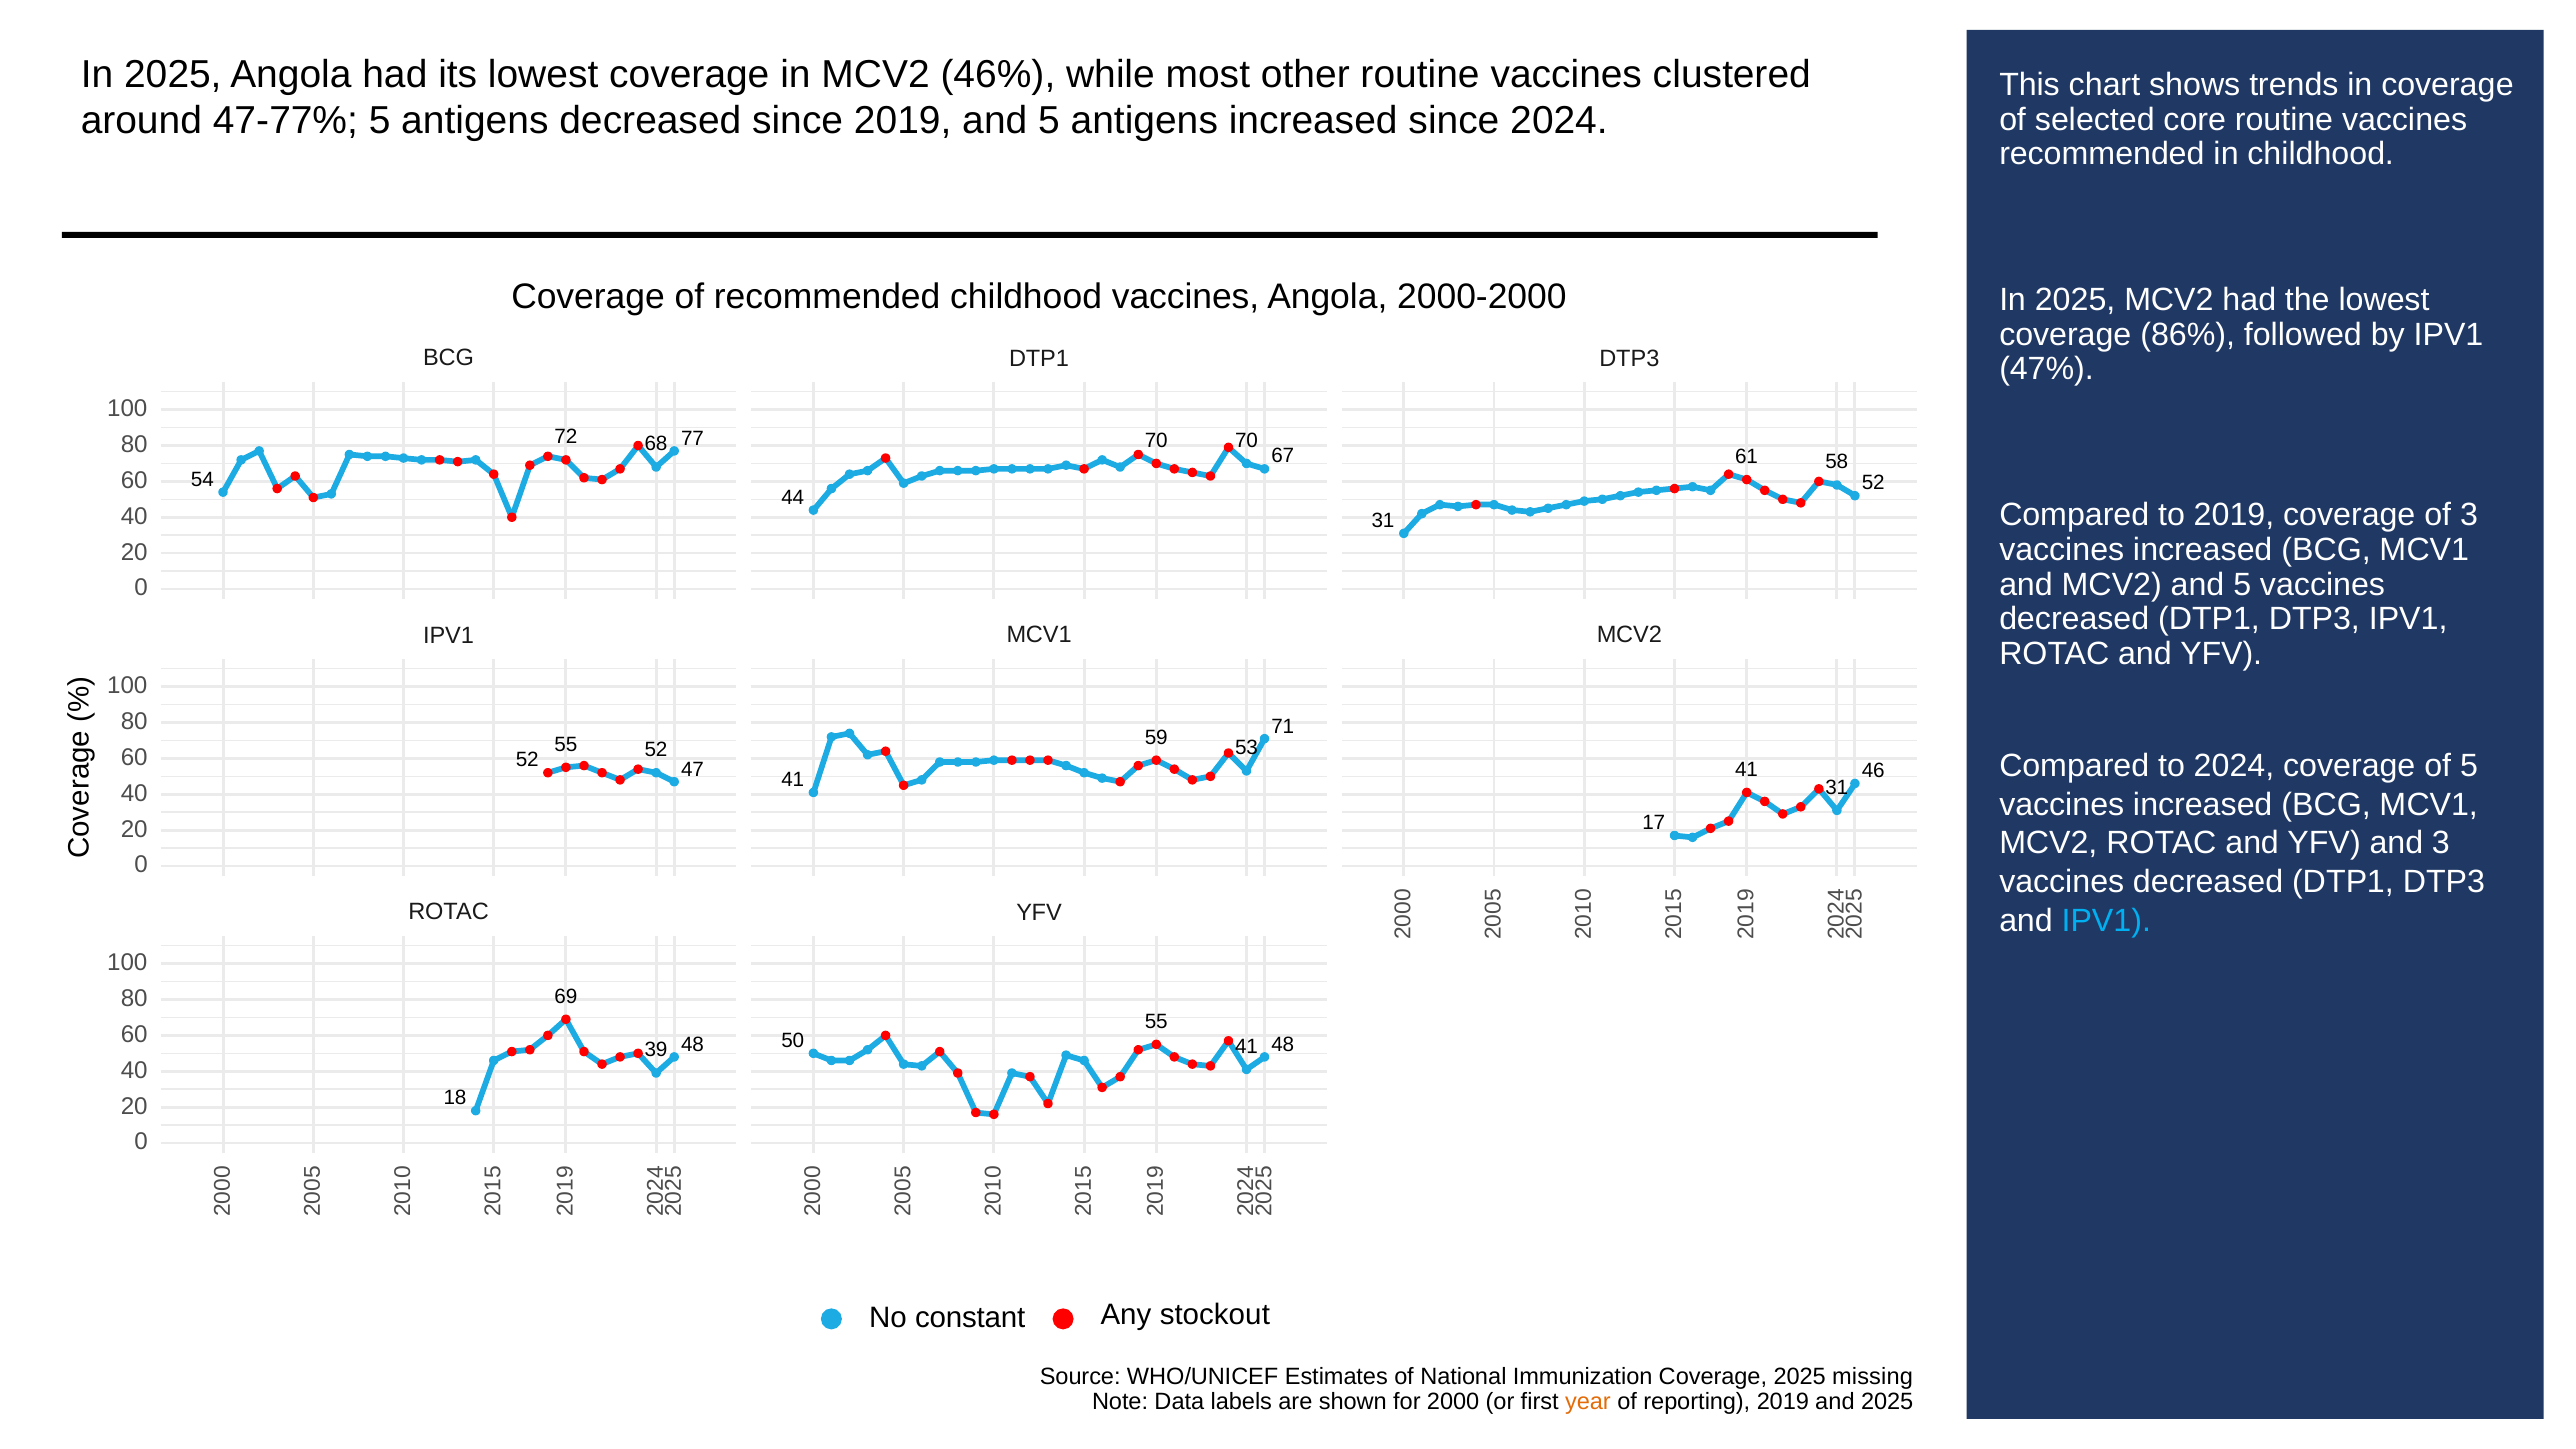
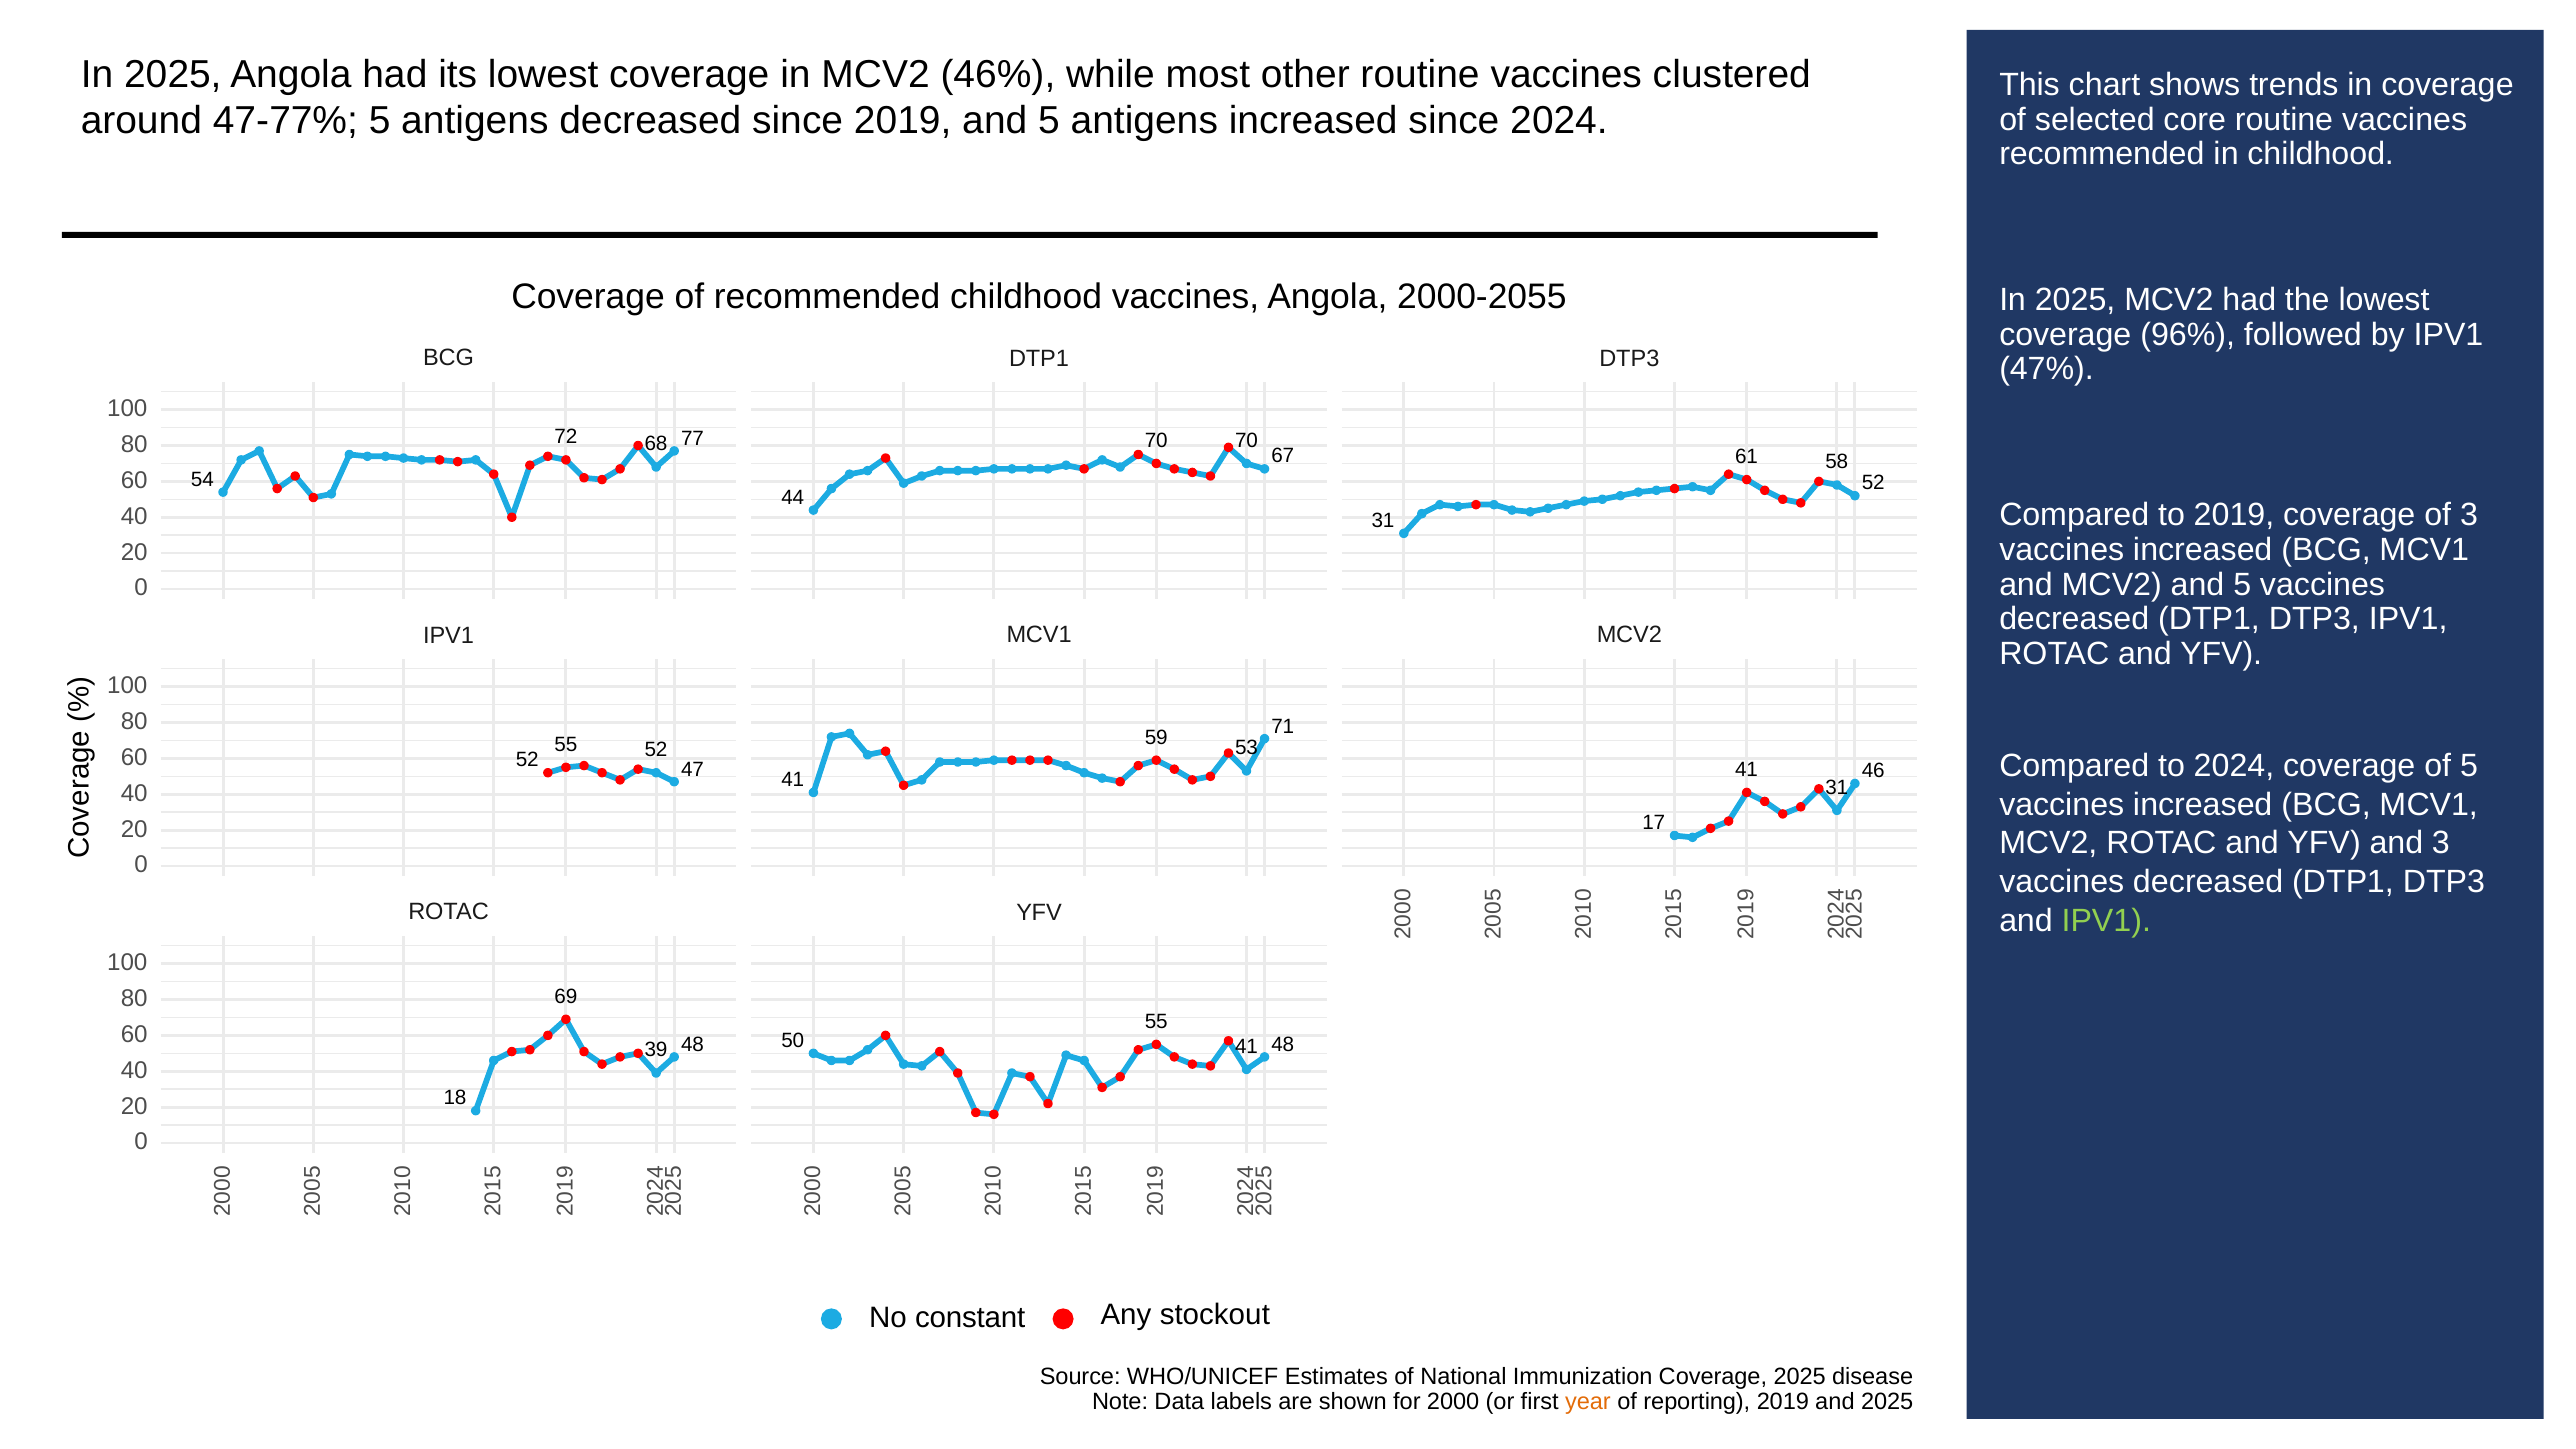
2000-2000: 2000-2000 -> 2000-2055
86%: 86% -> 96%
IPV1 at (2106, 920) colour: light blue -> light green
missing: missing -> disease
